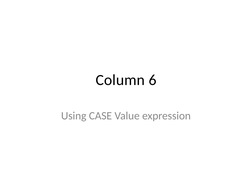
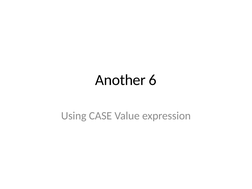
Column: Column -> Another
